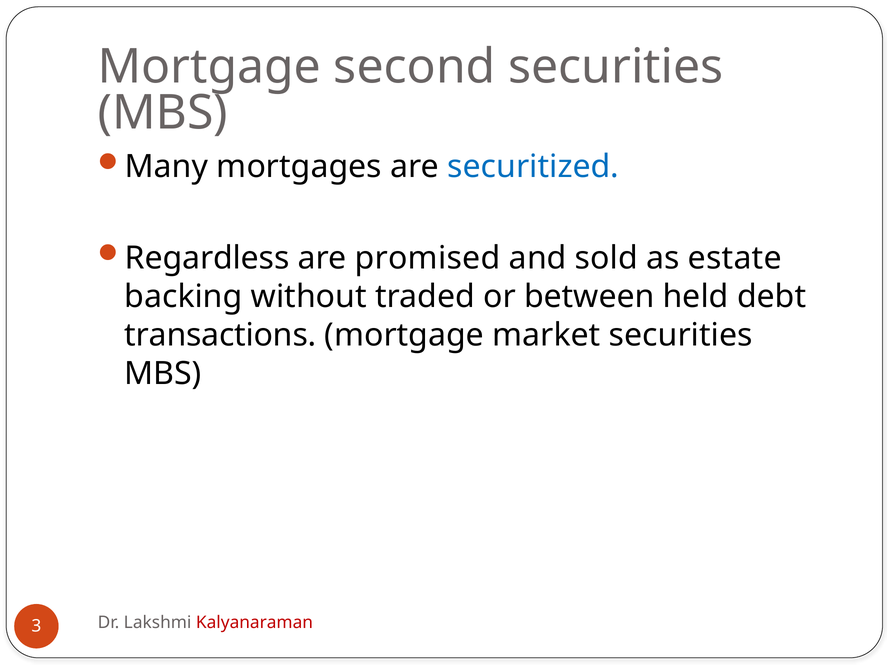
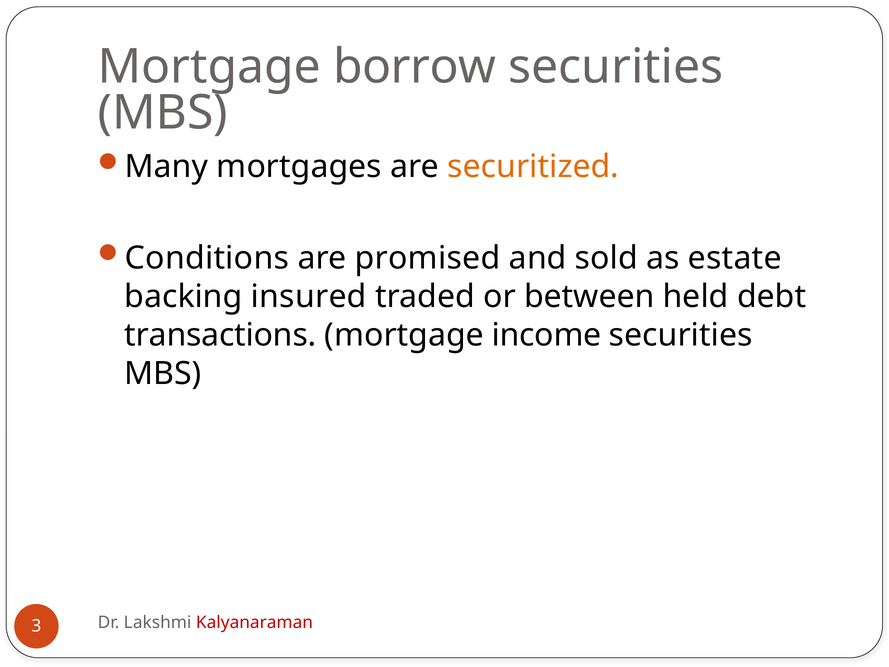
second: second -> borrow
securitized colour: blue -> orange
Regardless: Regardless -> Conditions
without: without -> insured
market: market -> income
